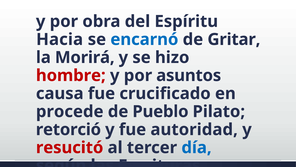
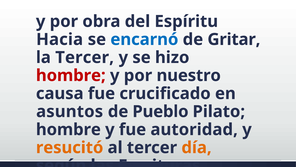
la Morirá: Morirá -> Tercer
asuntos: asuntos -> nuestro
procede: procede -> asuntos
retorció at (68, 129): retorció -> hombre
resucitó colour: red -> orange
día colour: blue -> orange
